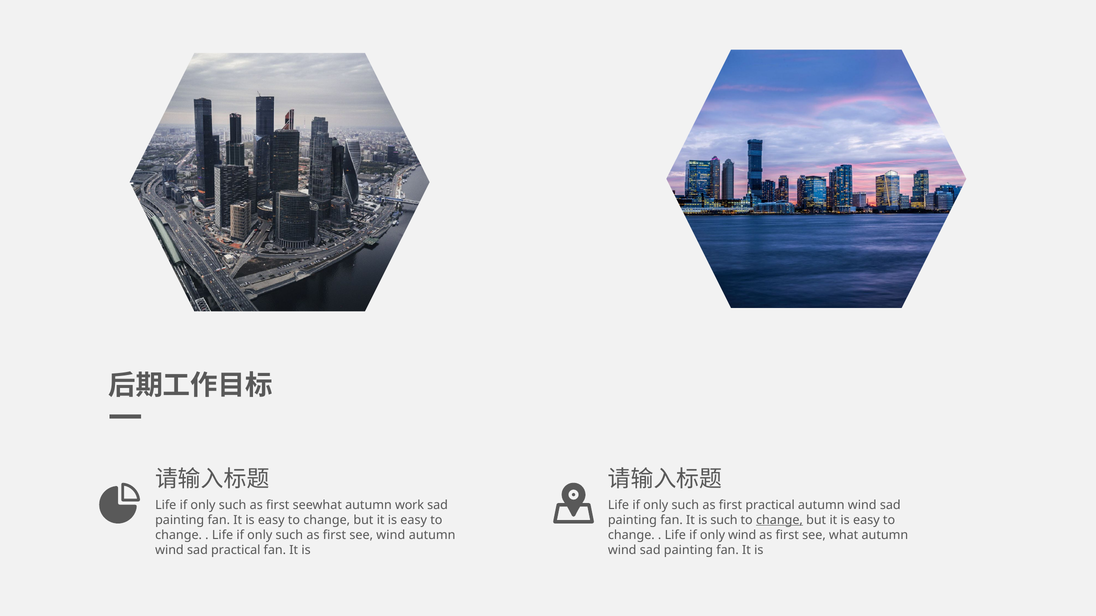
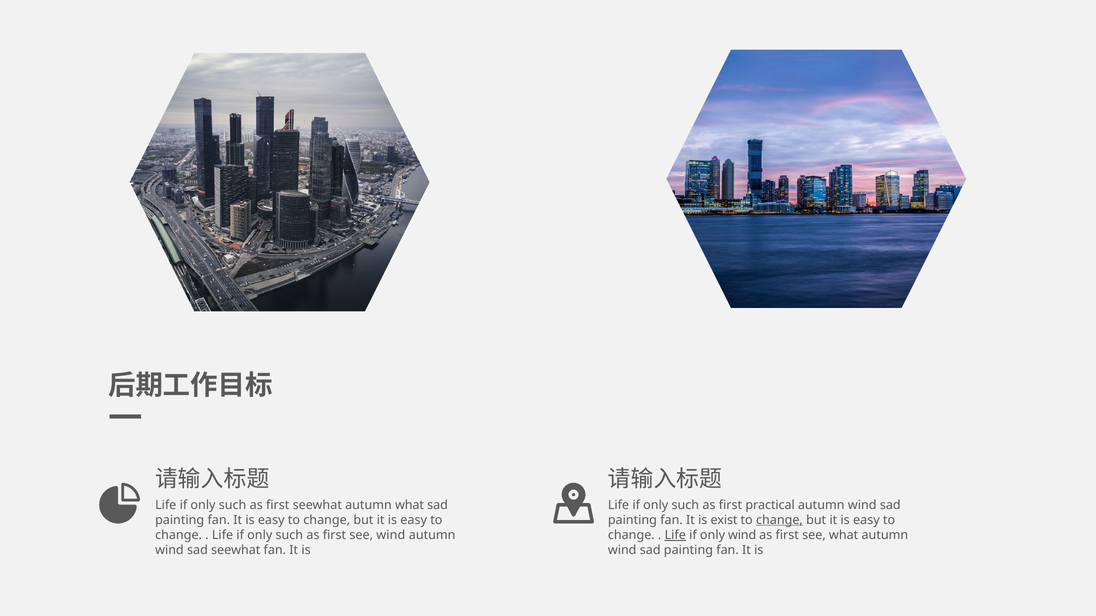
autumn work: work -> what
is such: such -> exist
Life at (675, 535) underline: none -> present
sad practical: practical -> seewhat
